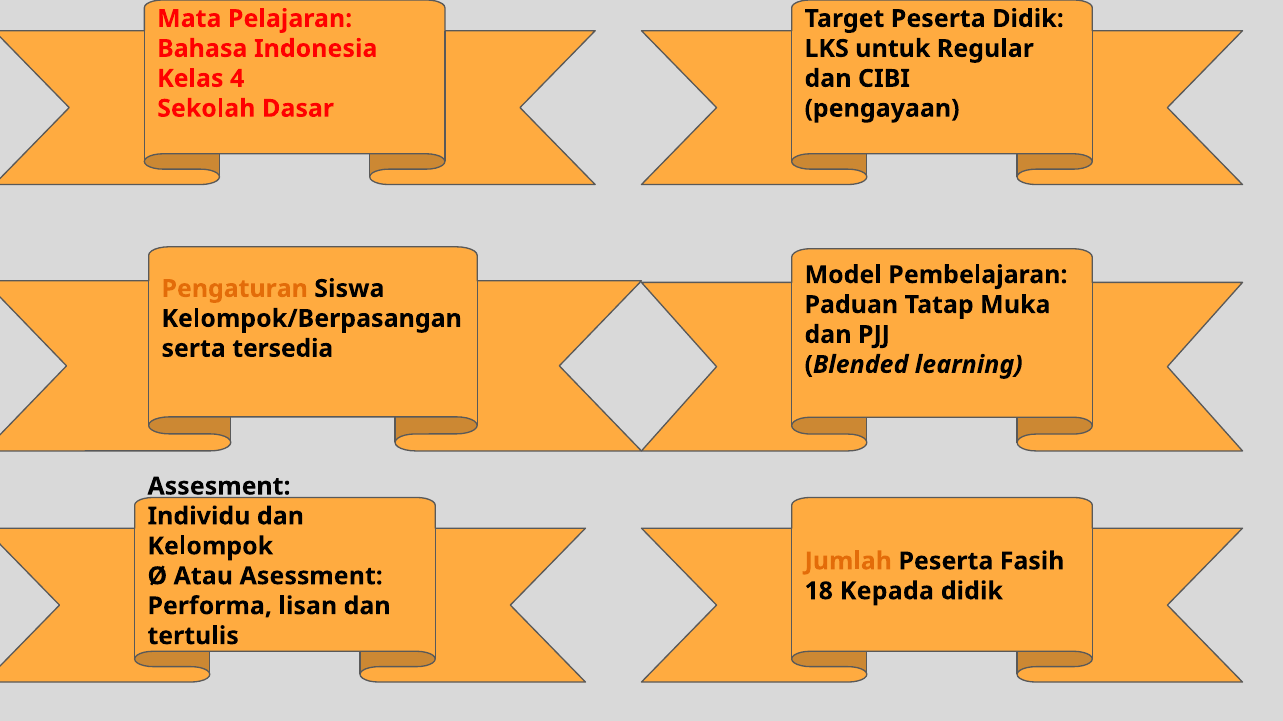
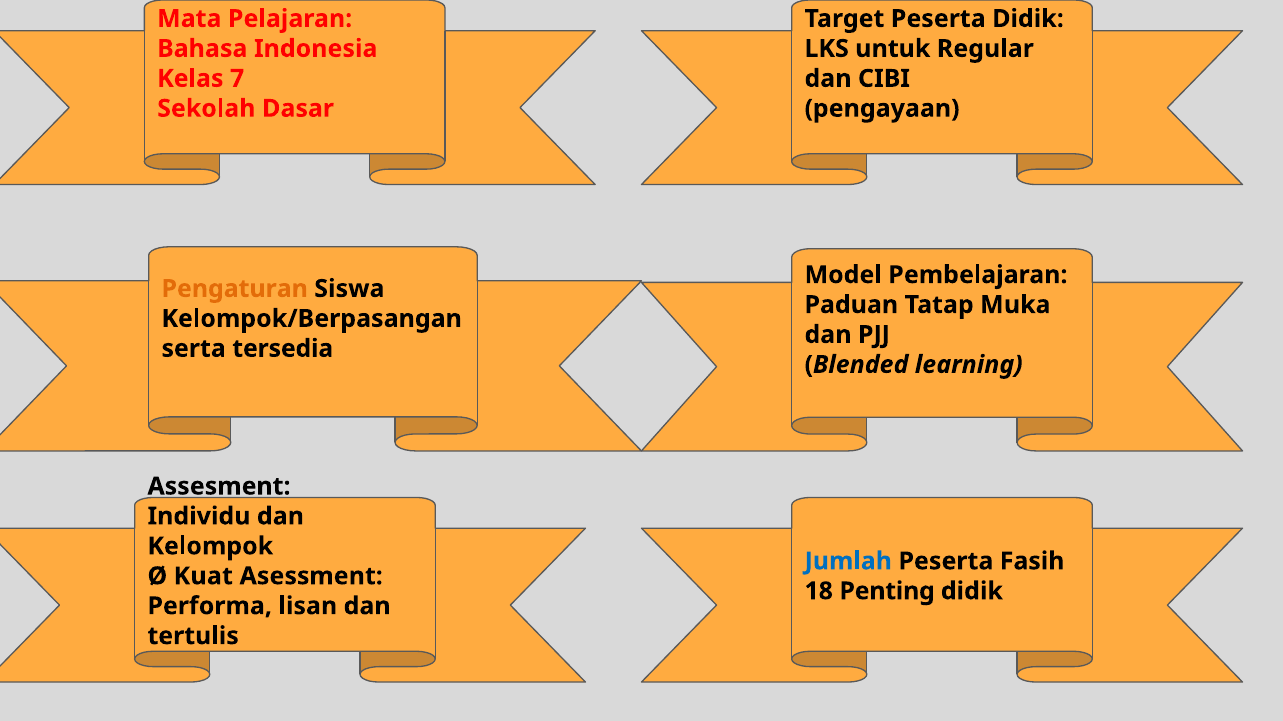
4: 4 -> 7
Jumlah colour: orange -> blue
Atau: Atau -> Kuat
Kepada: Kepada -> Penting
